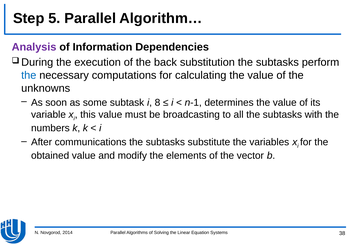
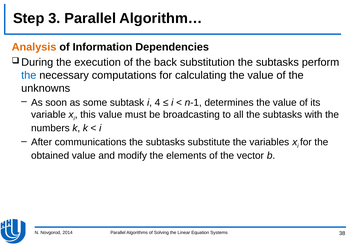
5: 5 -> 3
Analysis colour: purple -> orange
8: 8 -> 4
